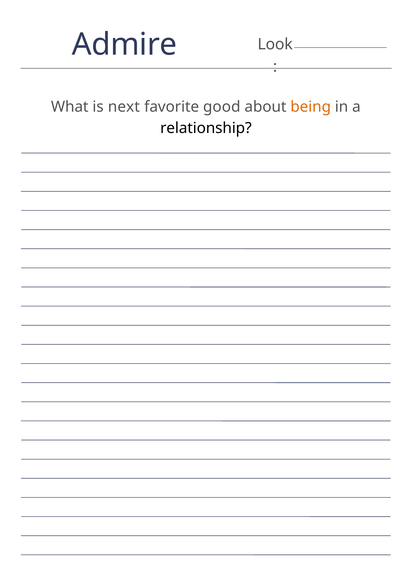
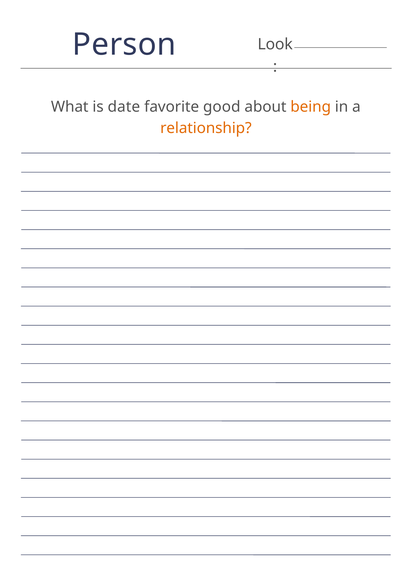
Admire: Admire -> Person
next: next -> date
relationship colour: black -> orange
